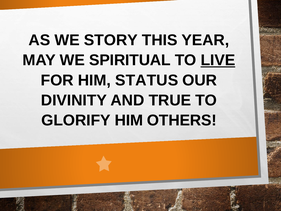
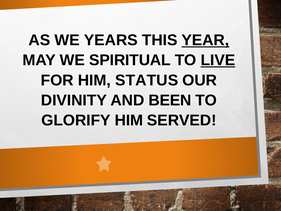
STORY: STORY -> YEARS
YEAR underline: none -> present
TRUE: TRUE -> BEEN
OTHERS: OTHERS -> SERVED
